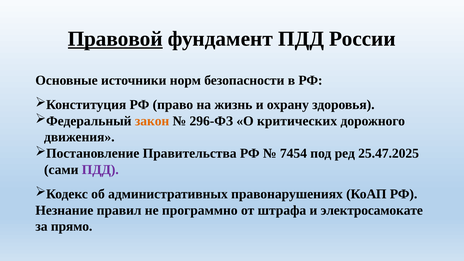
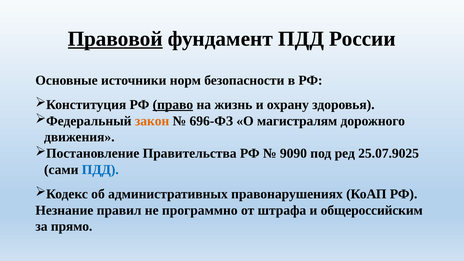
право underline: none -> present
296-ФЗ: 296-ФЗ -> 696-ФЗ
критических: критических -> магистралям
7454: 7454 -> 9090
25.47.2025: 25.47.2025 -> 25.07.9025
ПДД at (100, 170) colour: purple -> blue
электросамокате: электросамокате -> общероссийским
